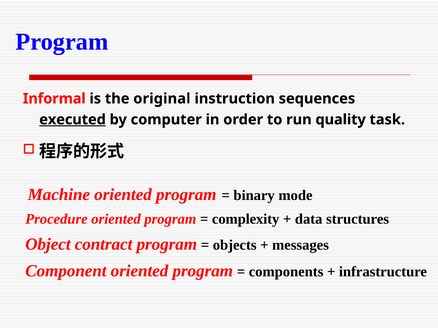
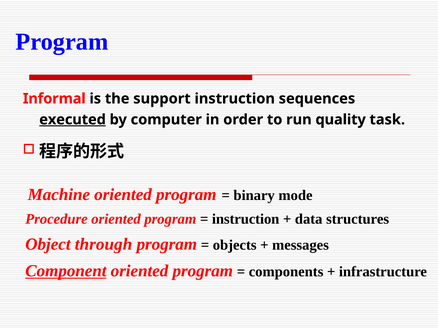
original: original -> support
complexity at (246, 219): complexity -> instruction
contract: contract -> through
Component underline: none -> present
